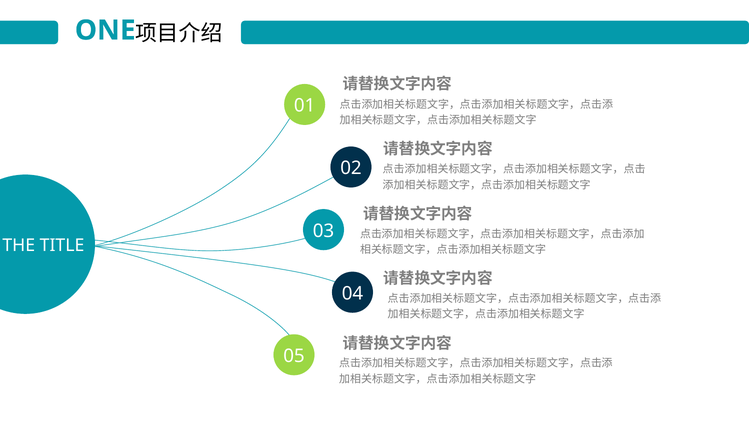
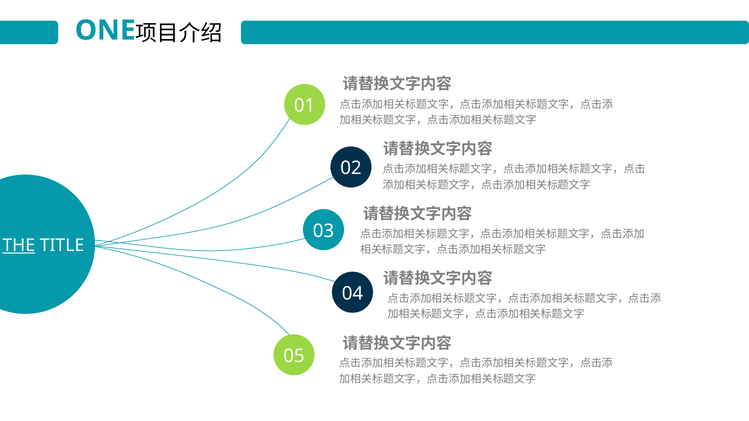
THE underline: none -> present
